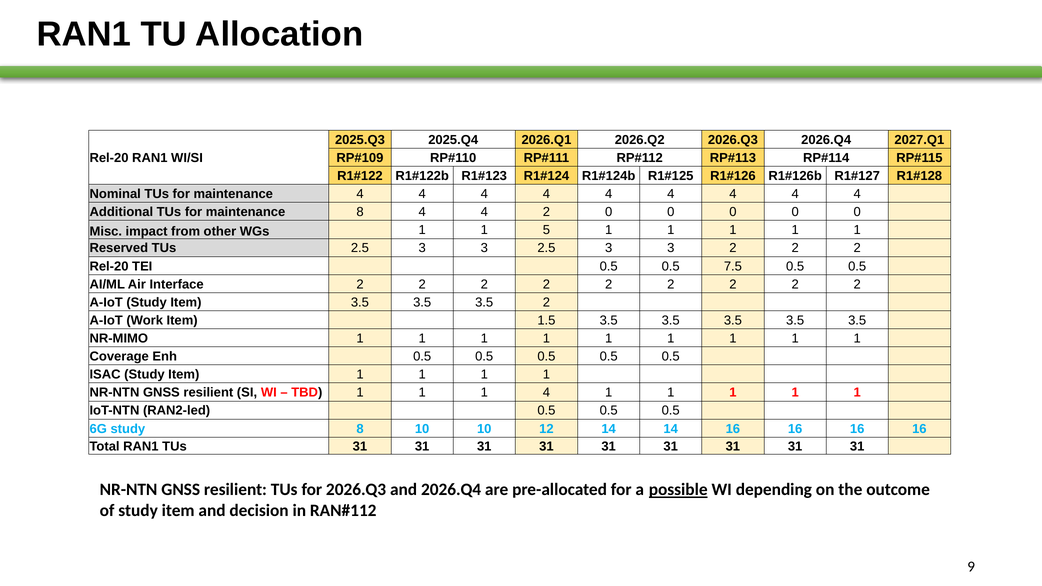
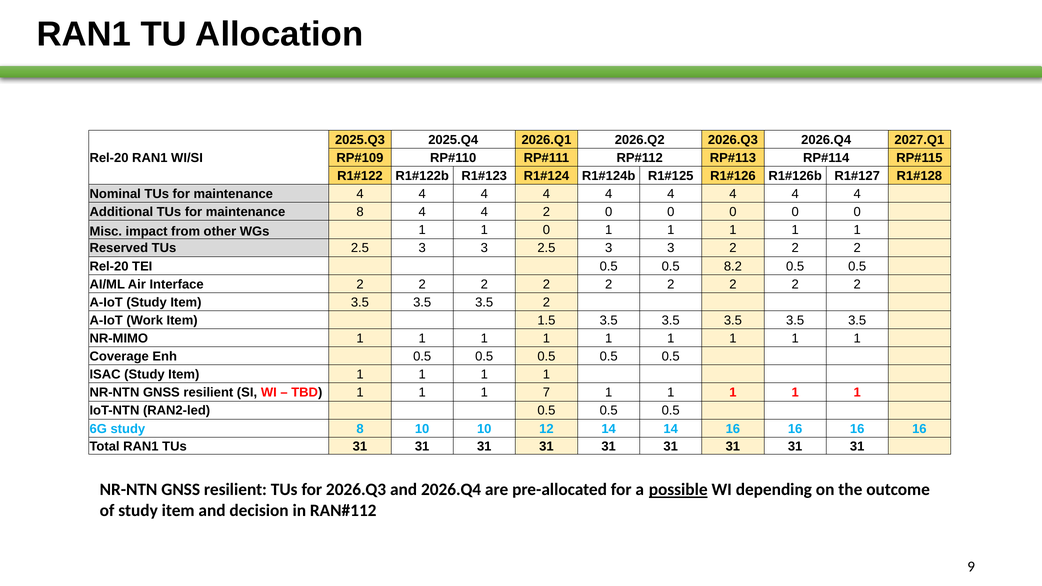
1 5: 5 -> 0
7.5: 7.5 -> 8.2
1 4: 4 -> 7
